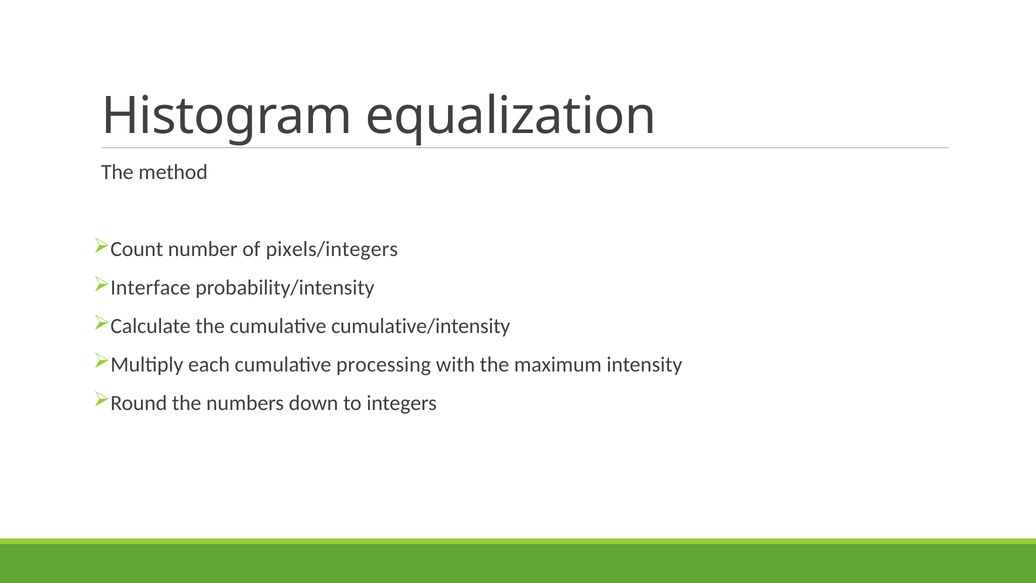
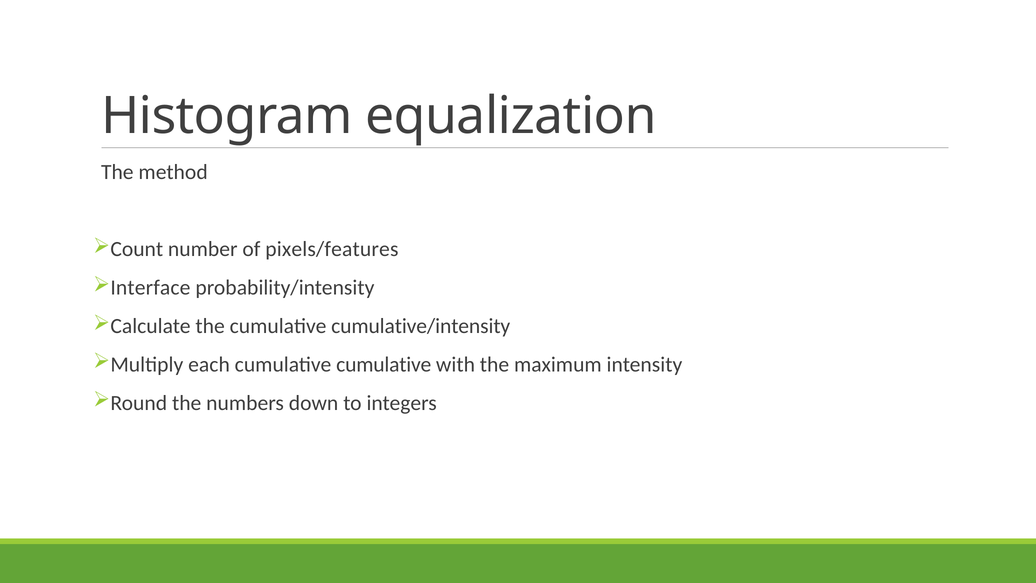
pixels/integers: pixels/integers -> pixels/features
cumulative processing: processing -> cumulative
